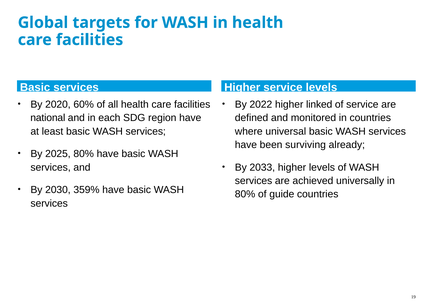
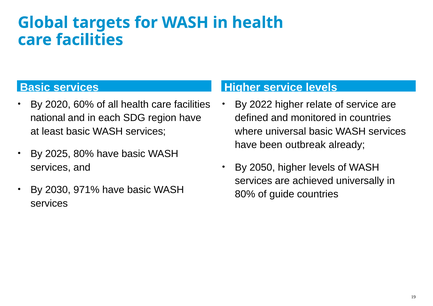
linked: linked -> relate
surviving: surviving -> outbreak
2033: 2033 -> 2050
359%: 359% -> 971%
